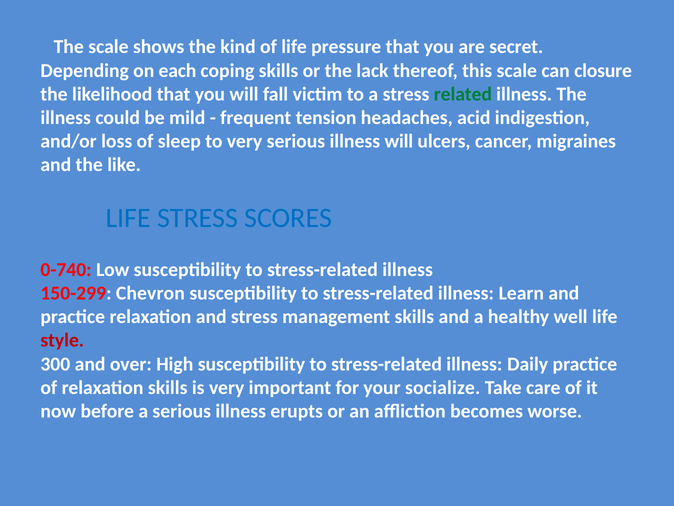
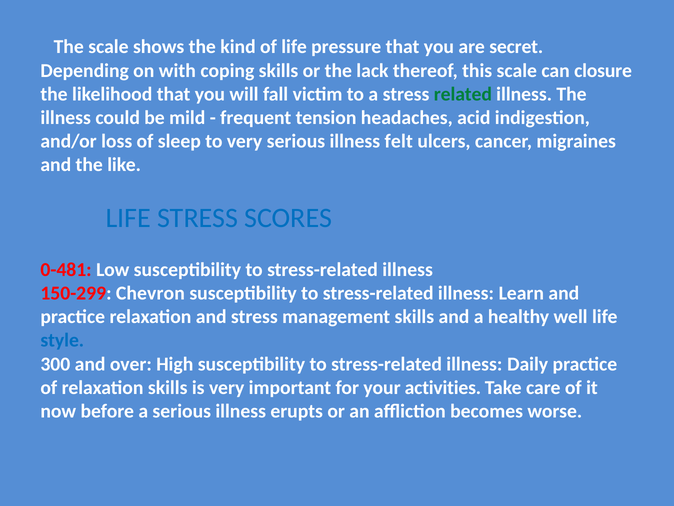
each: each -> with
illness will: will -> felt
0-740: 0-740 -> 0-481
style colour: red -> blue
socialize: socialize -> activities
